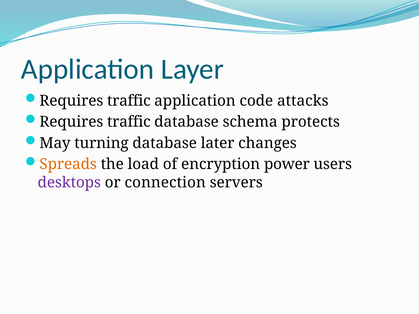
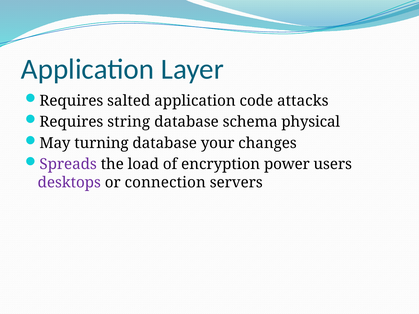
traffic at (129, 101): traffic -> salted
traffic at (129, 122): traffic -> string
protects: protects -> physical
later: later -> your
Spreads colour: orange -> purple
